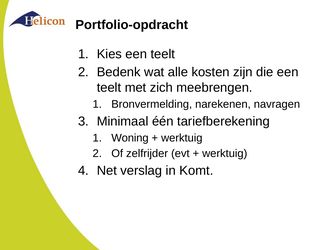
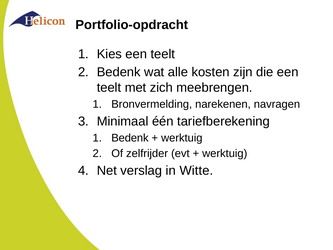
Woning at (130, 138): Woning -> Bedenk
Komt: Komt -> Witte
